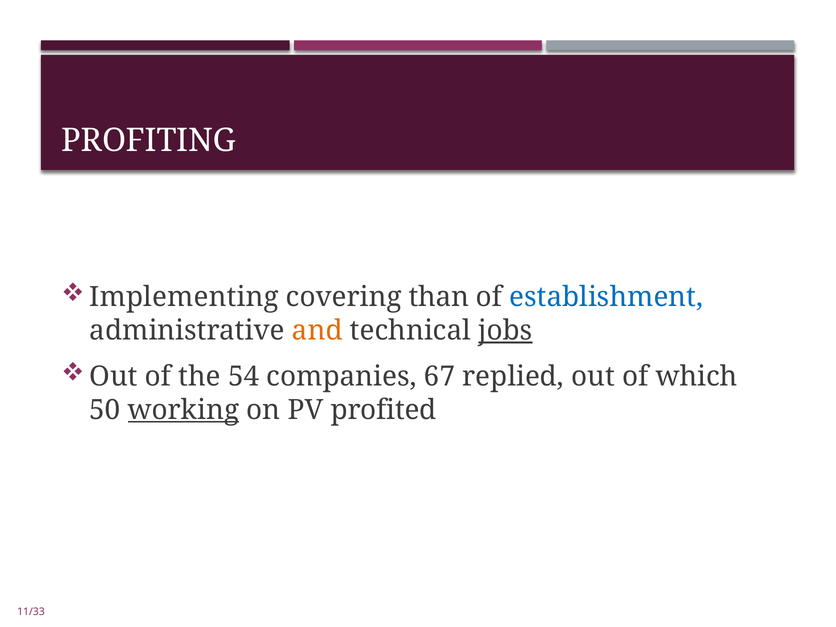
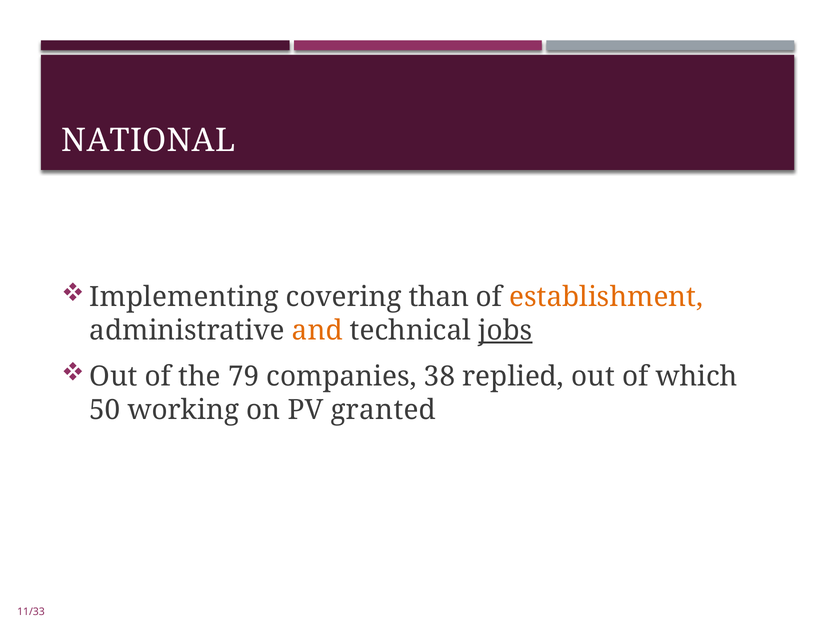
PROFITING: PROFITING -> NATIONAL
establishment colour: blue -> orange
54: 54 -> 79
67: 67 -> 38
working underline: present -> none
profited: profited -> granted
